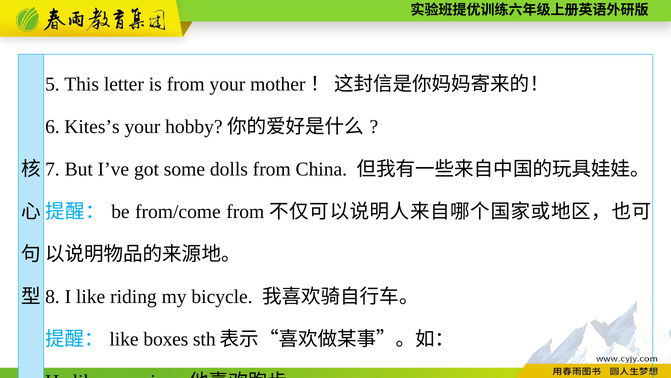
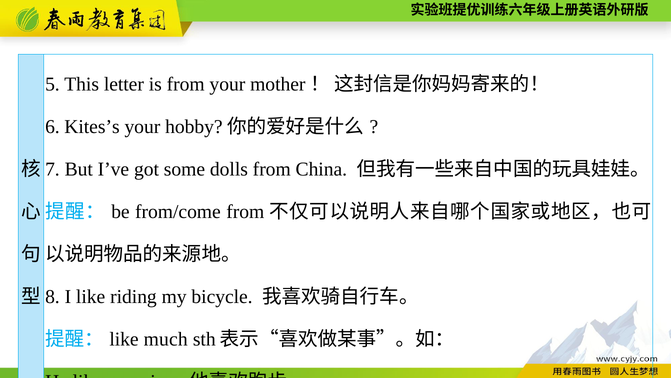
boxes: boxes -> much
